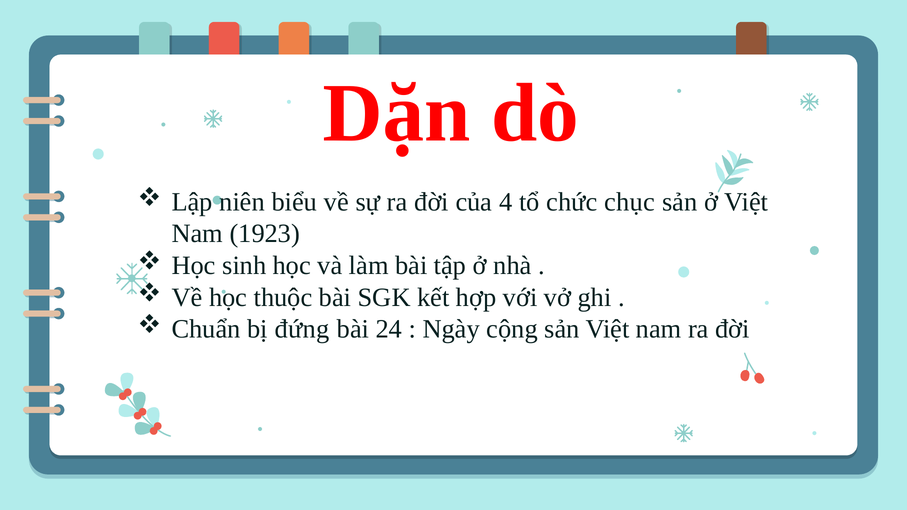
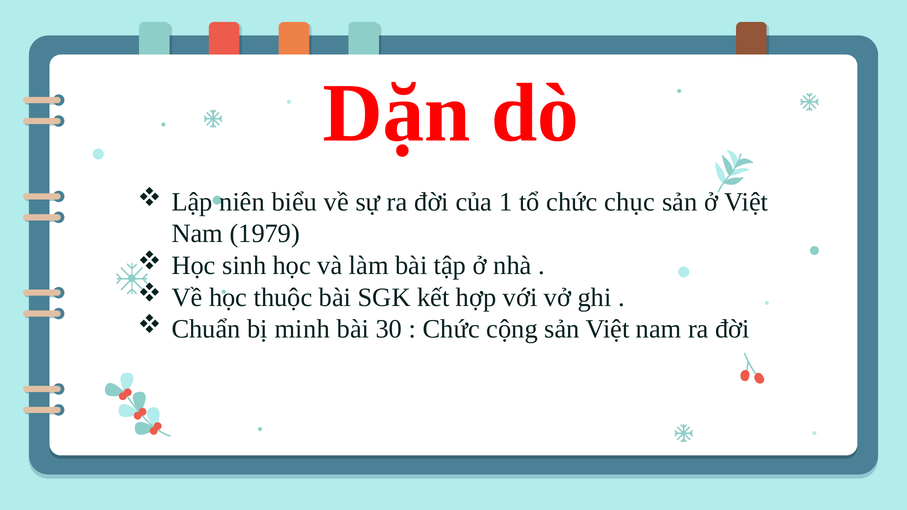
4: 4 -> 1
1923: 1923 -> 1979
đứng: đứng -> minh
24: 24 -> 30
Ngày at (451, 329): Ngày -> Chức
